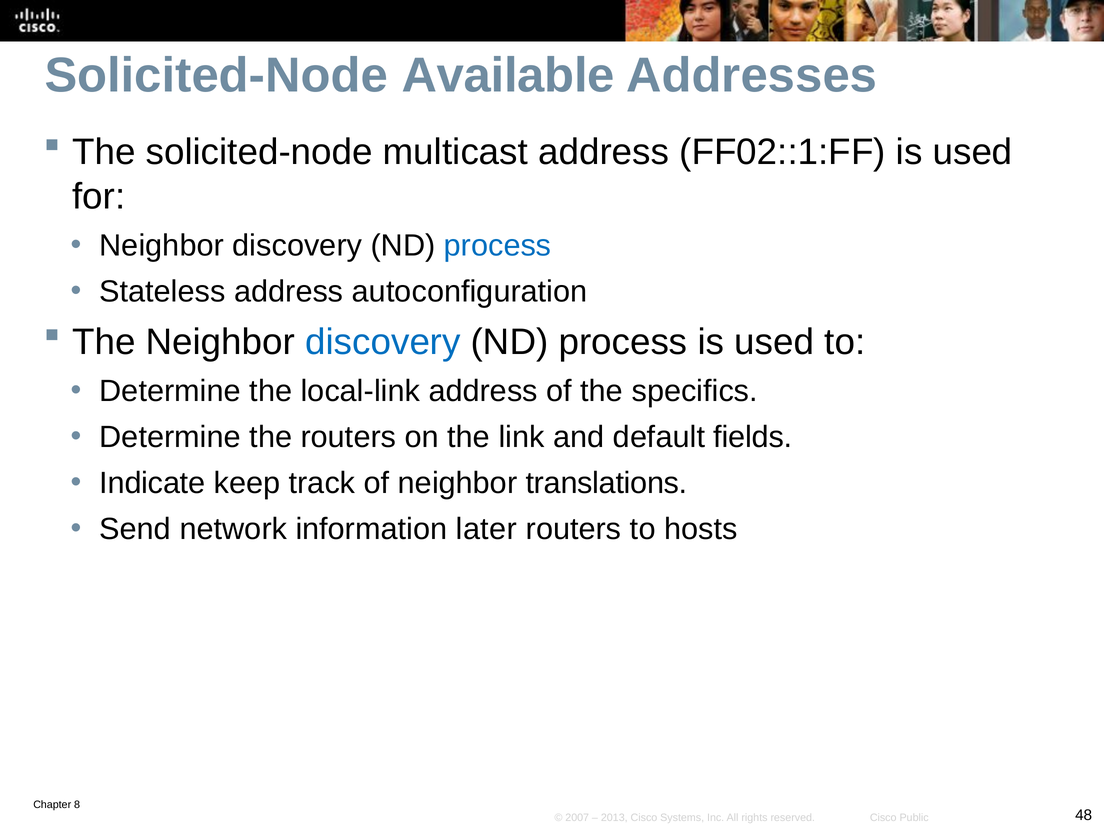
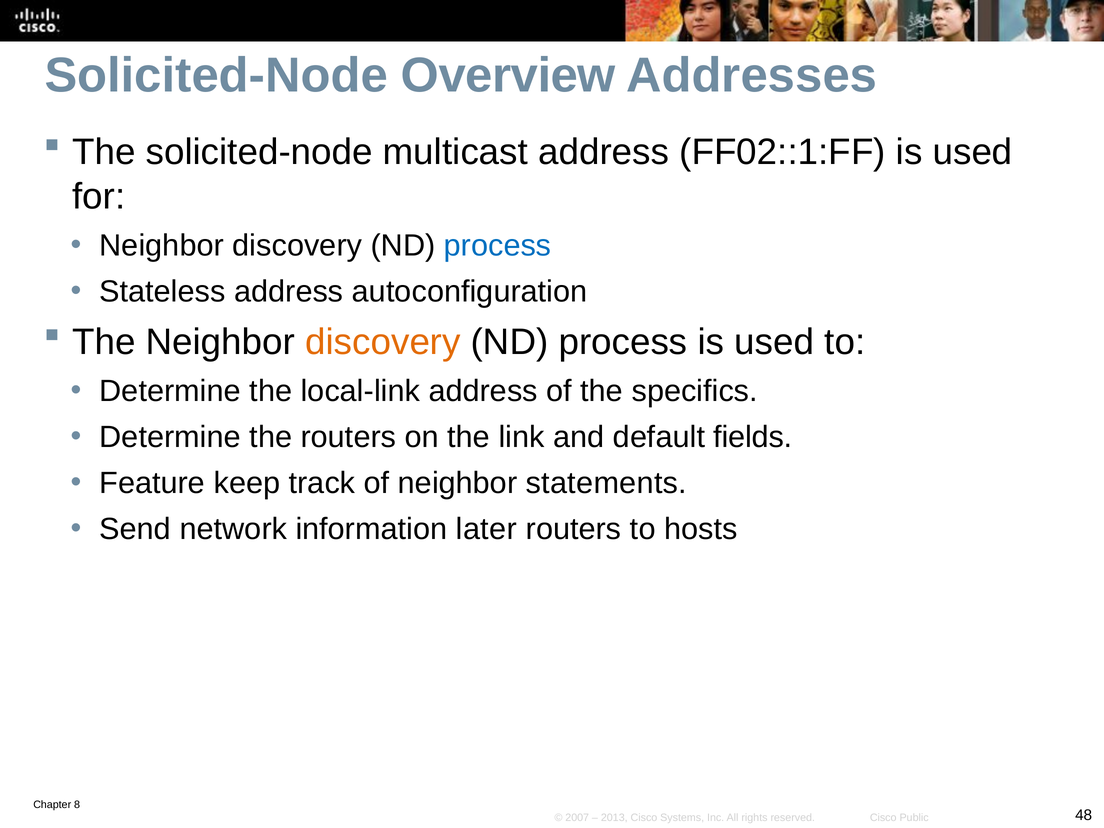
Available: Available -> Overview
discovery at (383, 342) colour: blue -> orange
Indicate: Indicate -> Feature
translations: translations -> statements
